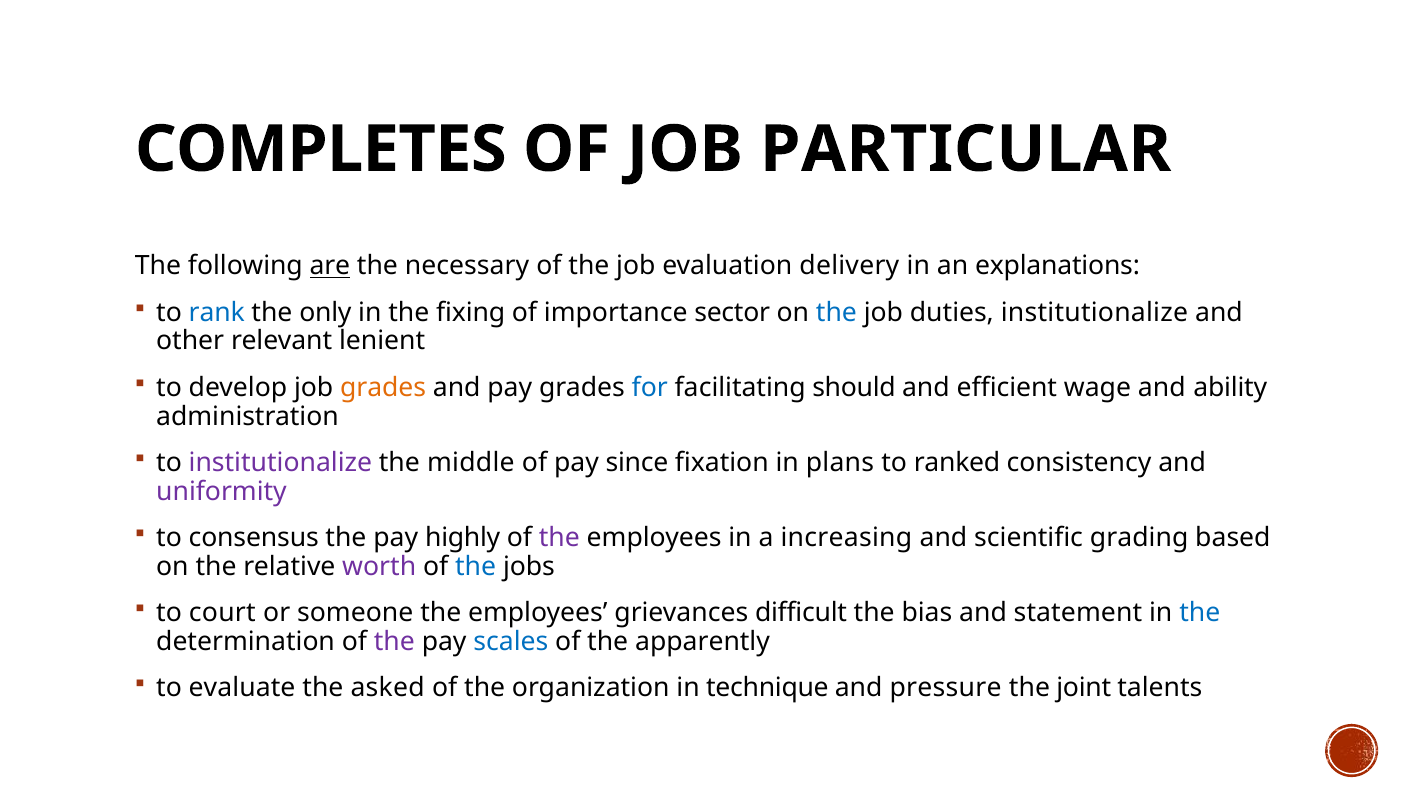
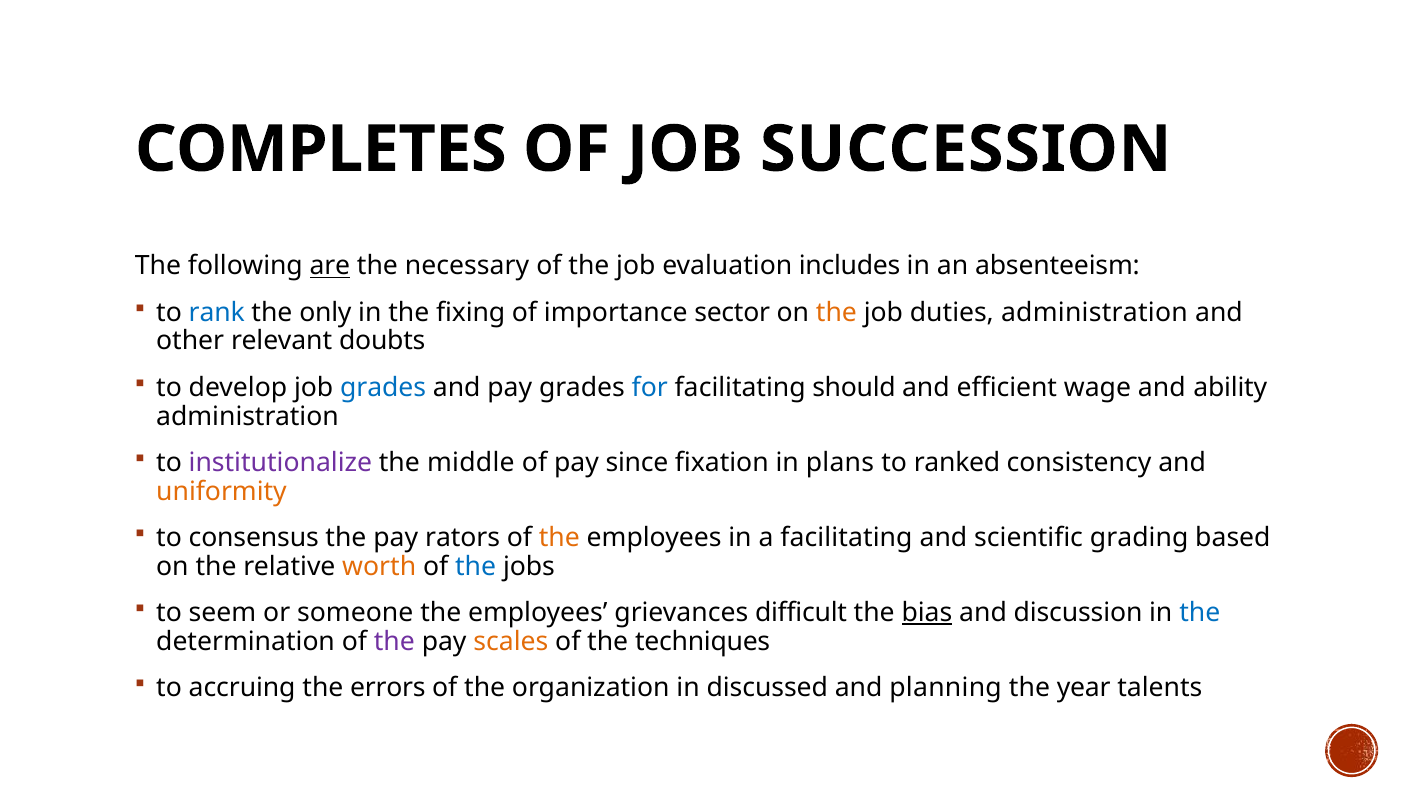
PARTICULAR: PARTICULAR -> SUCCESSION
delivery: delivery -> includes
explanations: explanations -> absenteeism
the at (836, 312) colour: blue -> orange
duties institutionalize: institutionalize -> administration
lenient: lenient -> doubts
grades at (383, 388) colour: orange -> blue
uniformity colour: purple -> orange
highly: highly -> rators
the at (559, 538) colour: purple -> orange
a increasing: increasing -> facilitating
worth colour: purple -> orange
court: court -> seem
bias underline: none -> present
statement: statement -> discussion
scales colour: blue -> orange
apparently: apparently -> techniques
evaluate: evaluate -> accruing
asked: asked -> errors
technique: technique -> discussed
pressure: pressure -> planning
joint: joint -> year
